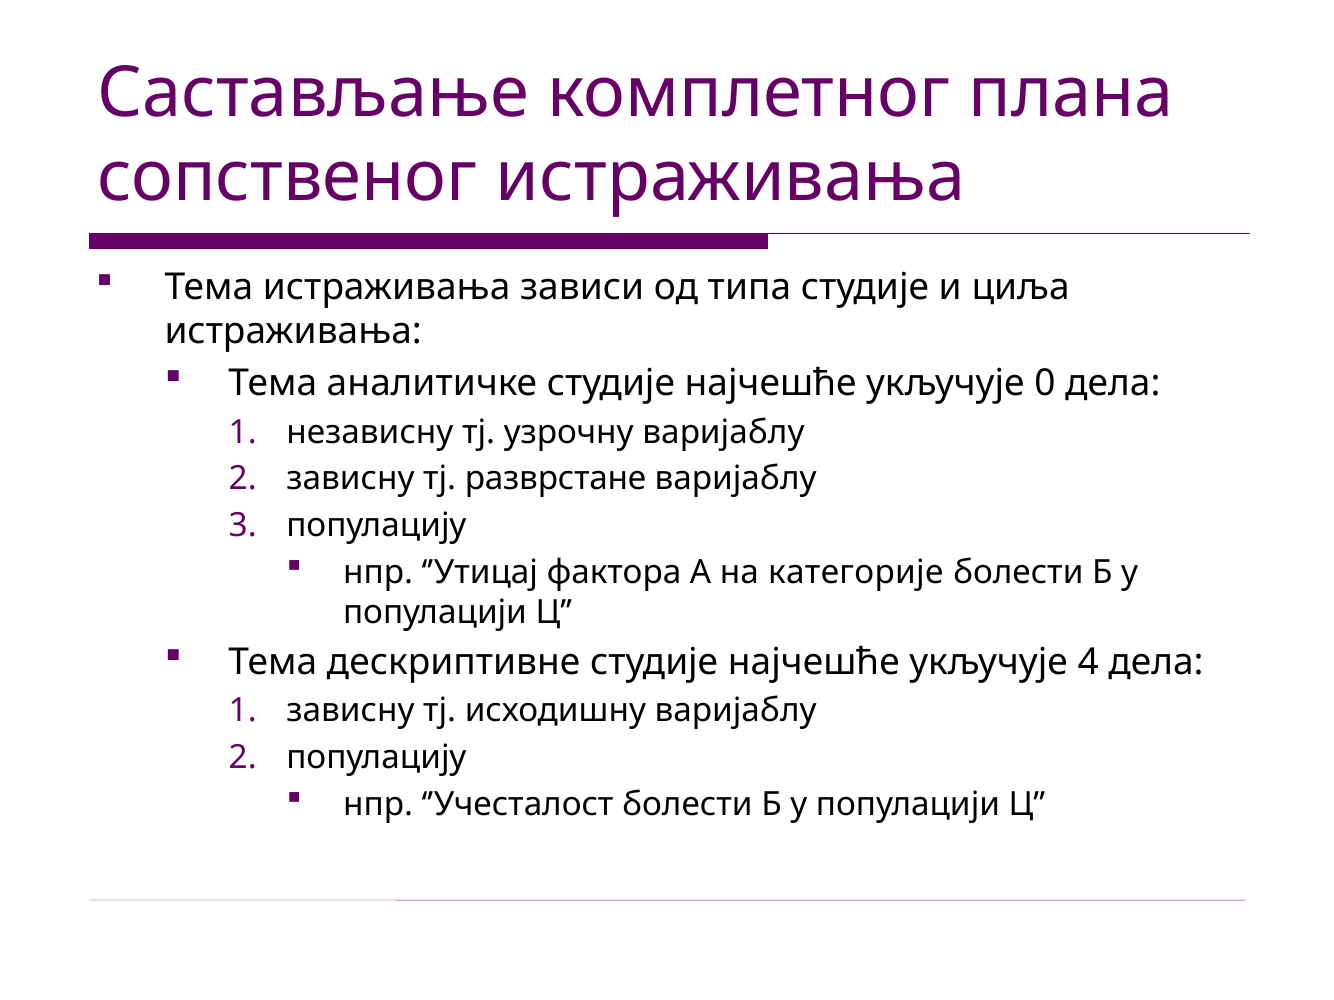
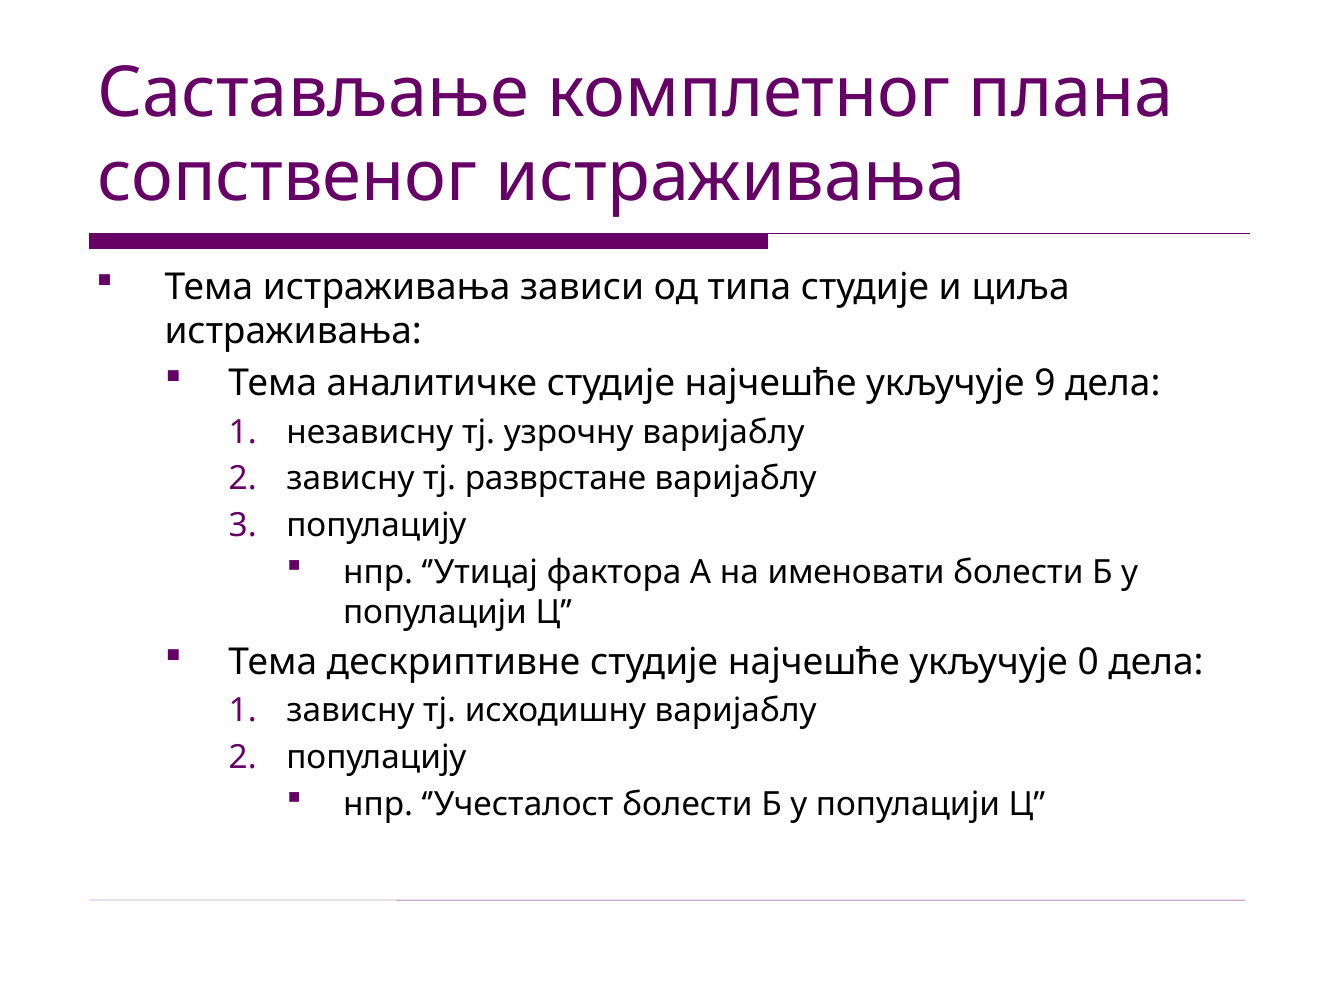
0: 0 -> 9
категорије: категорије -> именовати
4: 4 -> 0
